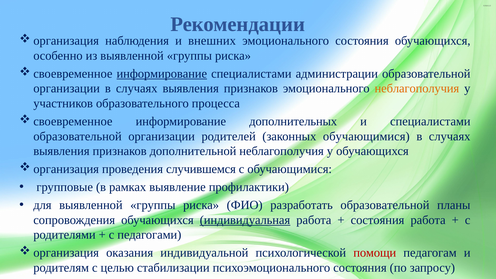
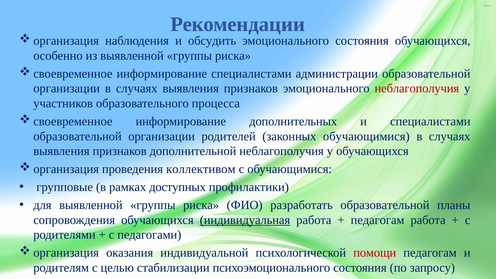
внешних: внешних -> обсудить
информирование at (162, 74) underline: present -> none
неблагополучия at (417, 89) colour: orange -> red
случившемся: случившемся -> коллективом
выявление: выявление -> доступных
состояния at (378, 220): состояния -> педагогам
